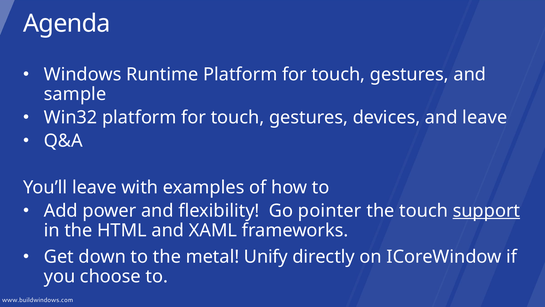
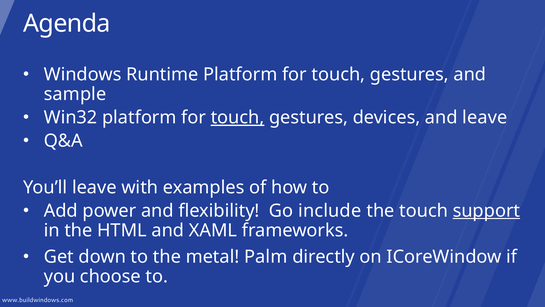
touch at (238, 117) underline: none -> present
pointer: pointer -> include
Unify: Unify -> Palm
